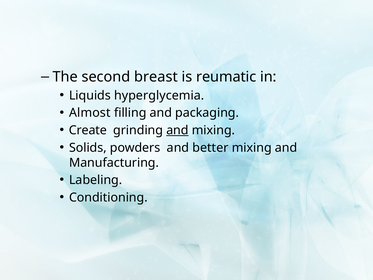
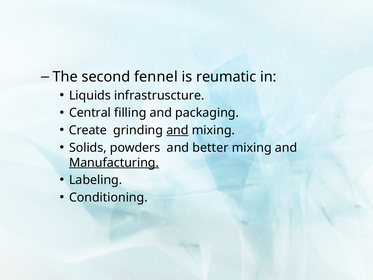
breast: breast -> fennel
hyperglycemia: hyperglycemia -> infrastruscture
Almost: Almost -> Central
Manufacturing underline: none -> present
